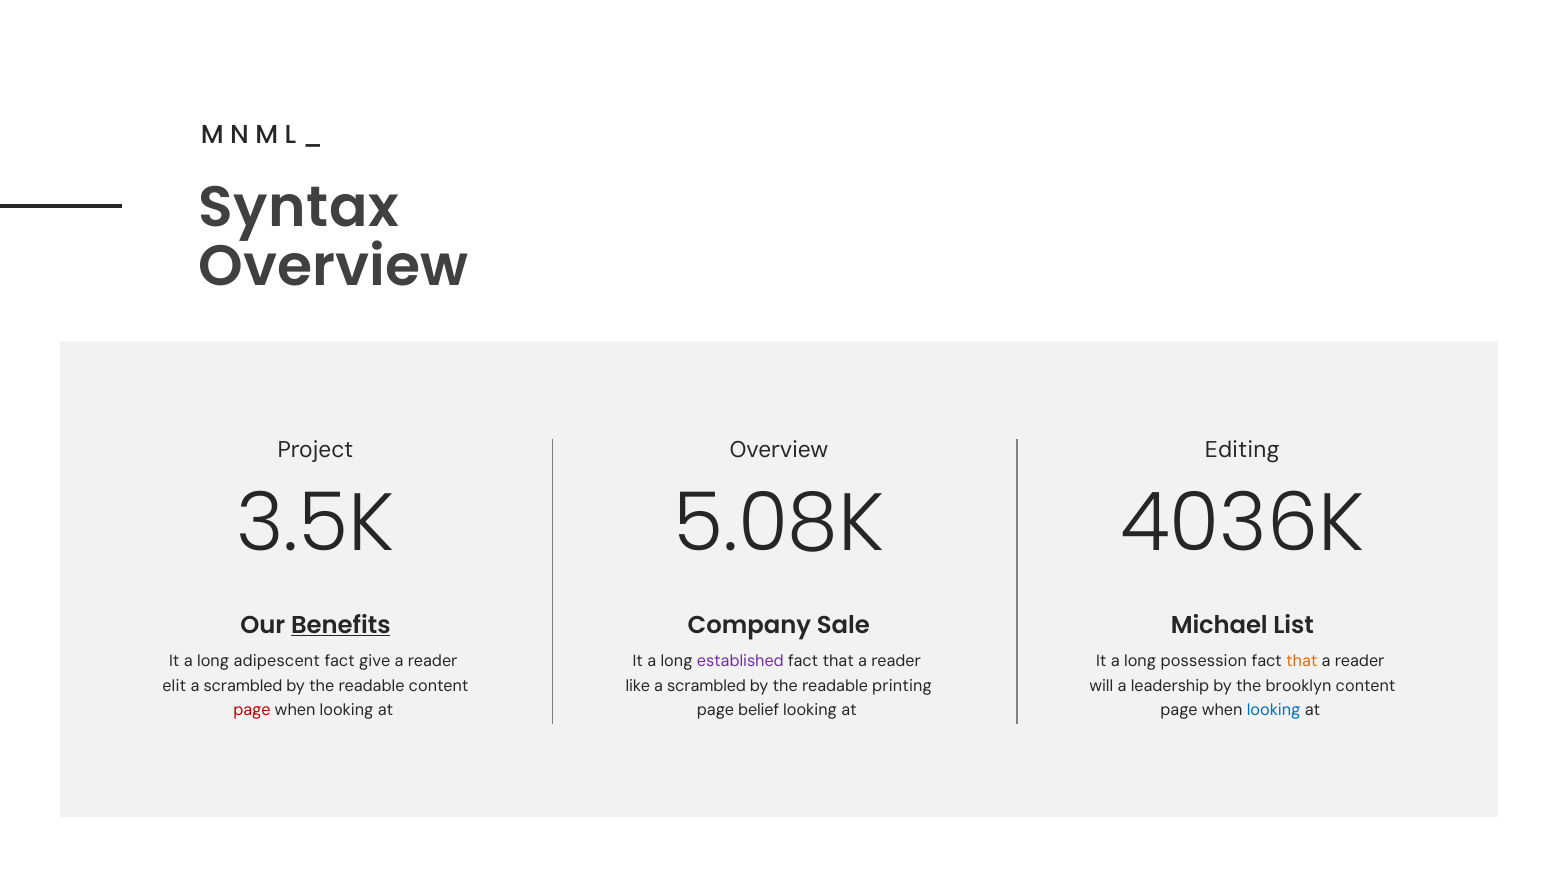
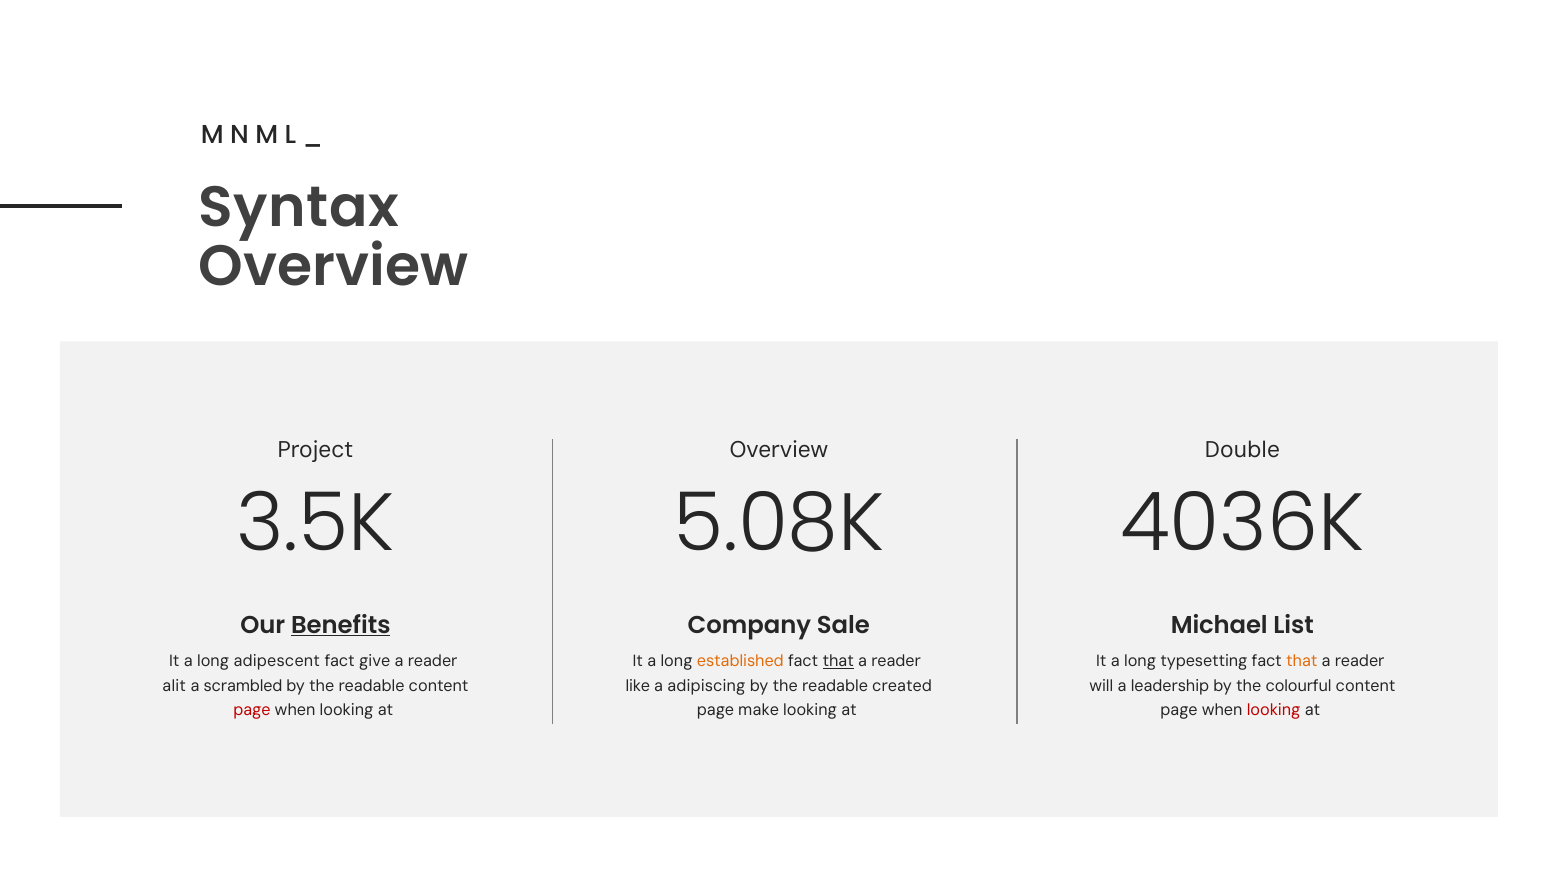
Editing: Editing -> Double
established colour: purple -> orange
that at (838, 661) underline: none -> present
possession: possession -> typesetting
elit: elit -> alit
scrambled at (707, 685): scrambled -> adipiscing
printing: printing -> created
brooklyn: brooklyn -> colourful
belief: belief -> make
looking at (1274, 710) colour: blue -> red
